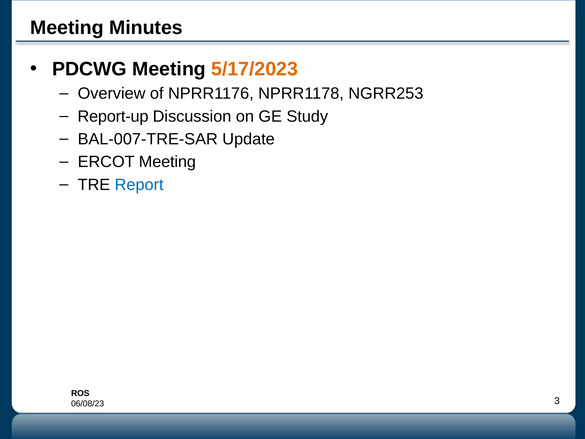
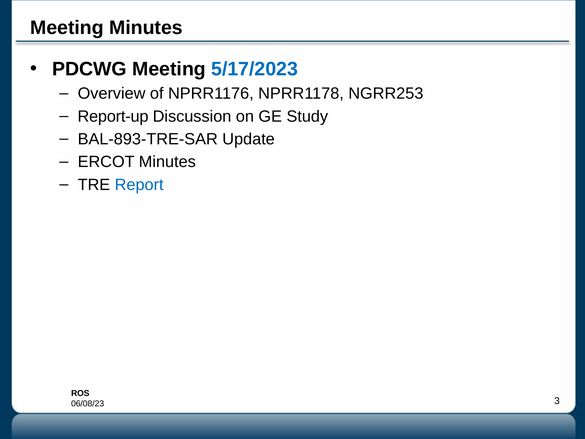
5/17/2023 colour: orange -> blue
BAL-007-TRE-SAR: BAL-007-TRE-SAR -> BAL-893-TRE-SAR
ERCOT Meeting: Meeting -> Minutes
